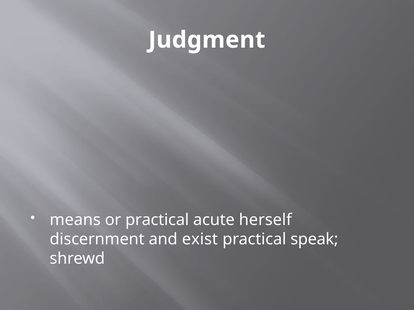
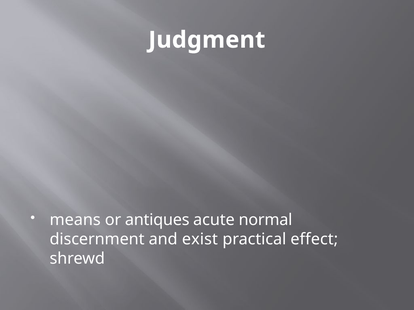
or practical: practical -> antiques
herself: herself -> normal
speak: speak -> effect
